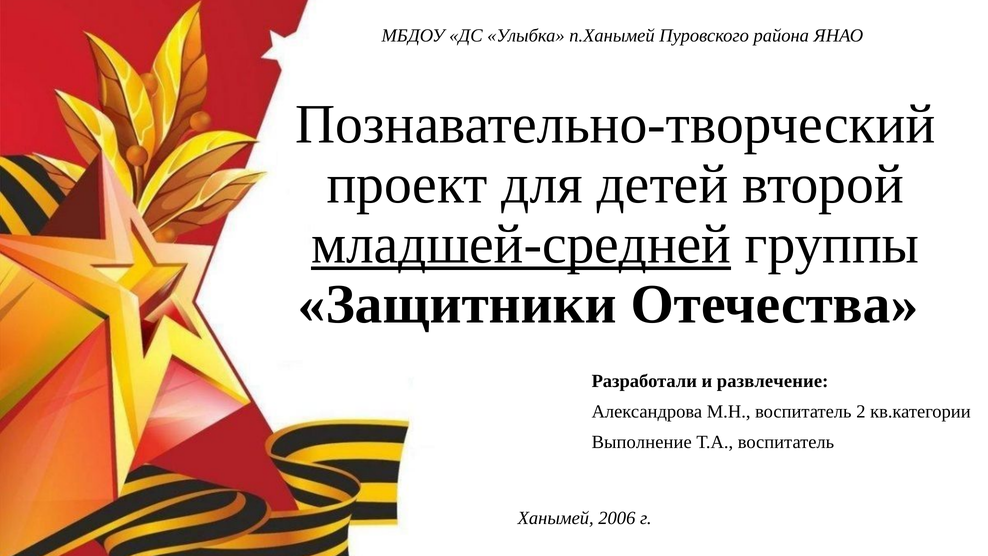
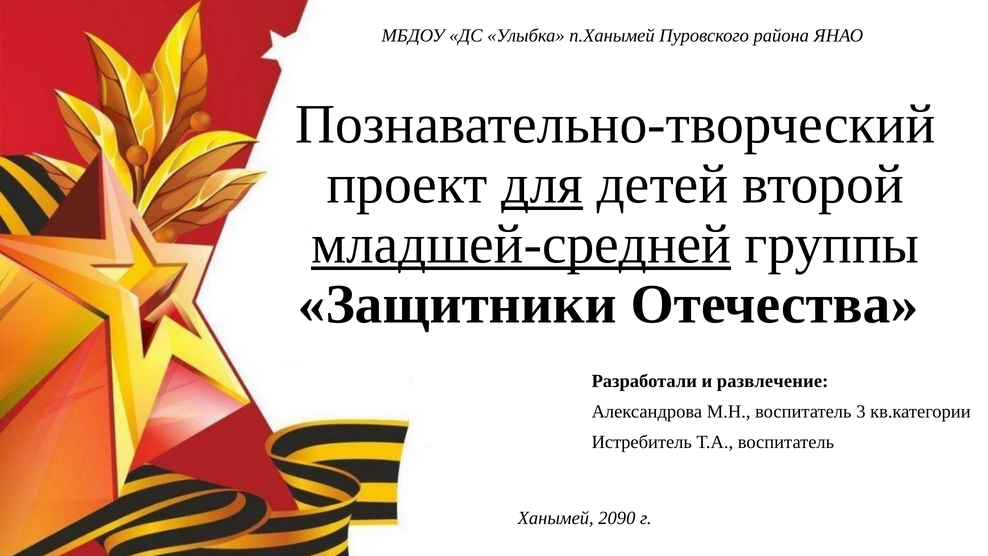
для underline: none -> present
2: 2 -> 3
Выполнение: Выполнение -> Истребитель
2006: 2006 -> 2090
